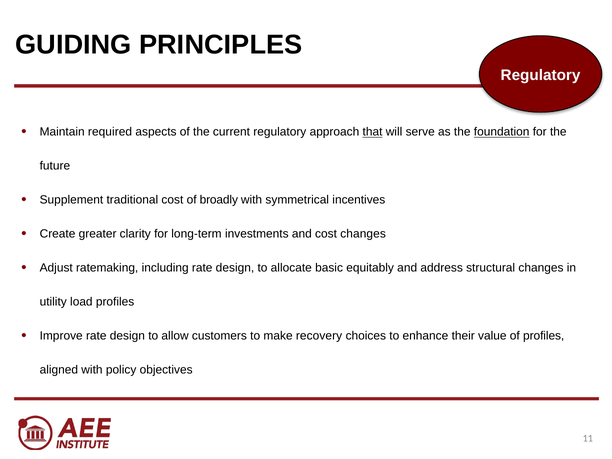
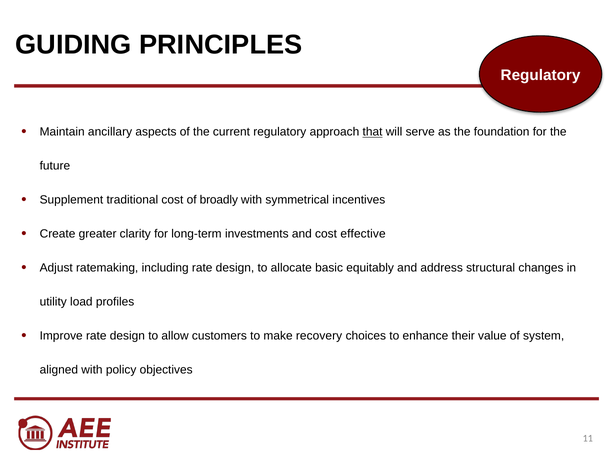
required: required -> ancillary
foundation underline: present -> none
cost changes: changes -> effective
of profiles: profiles -> system
